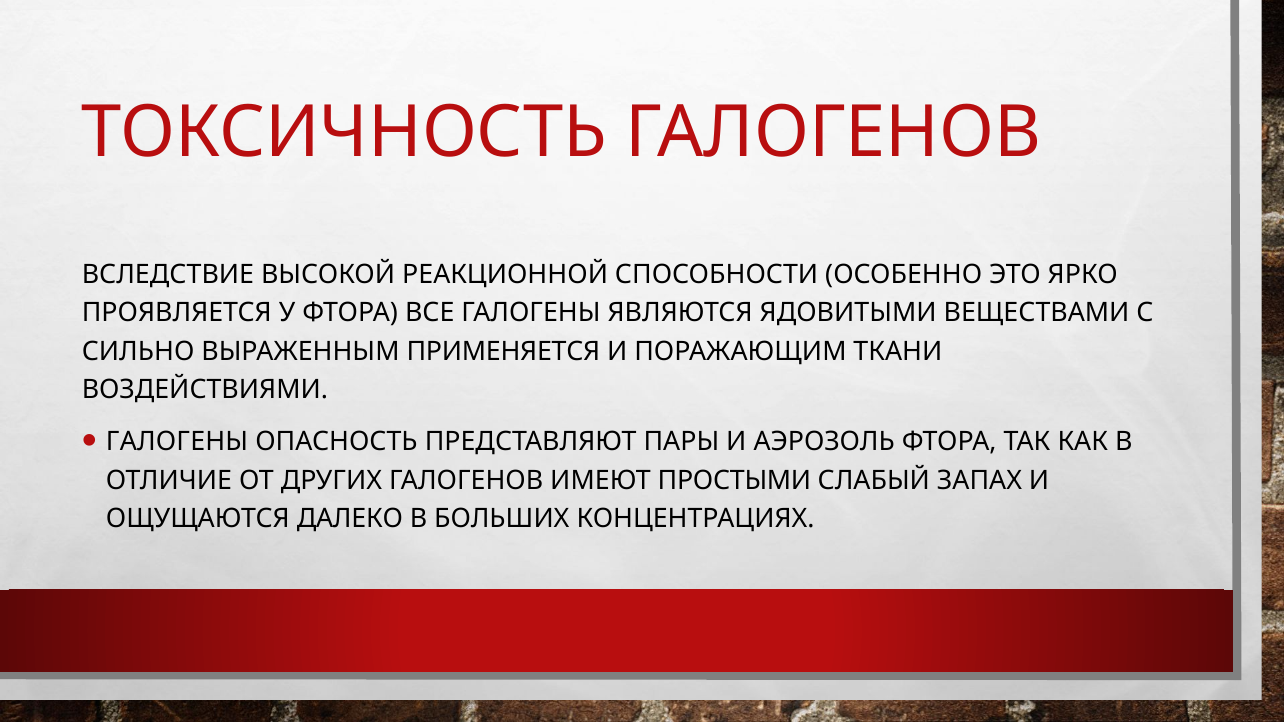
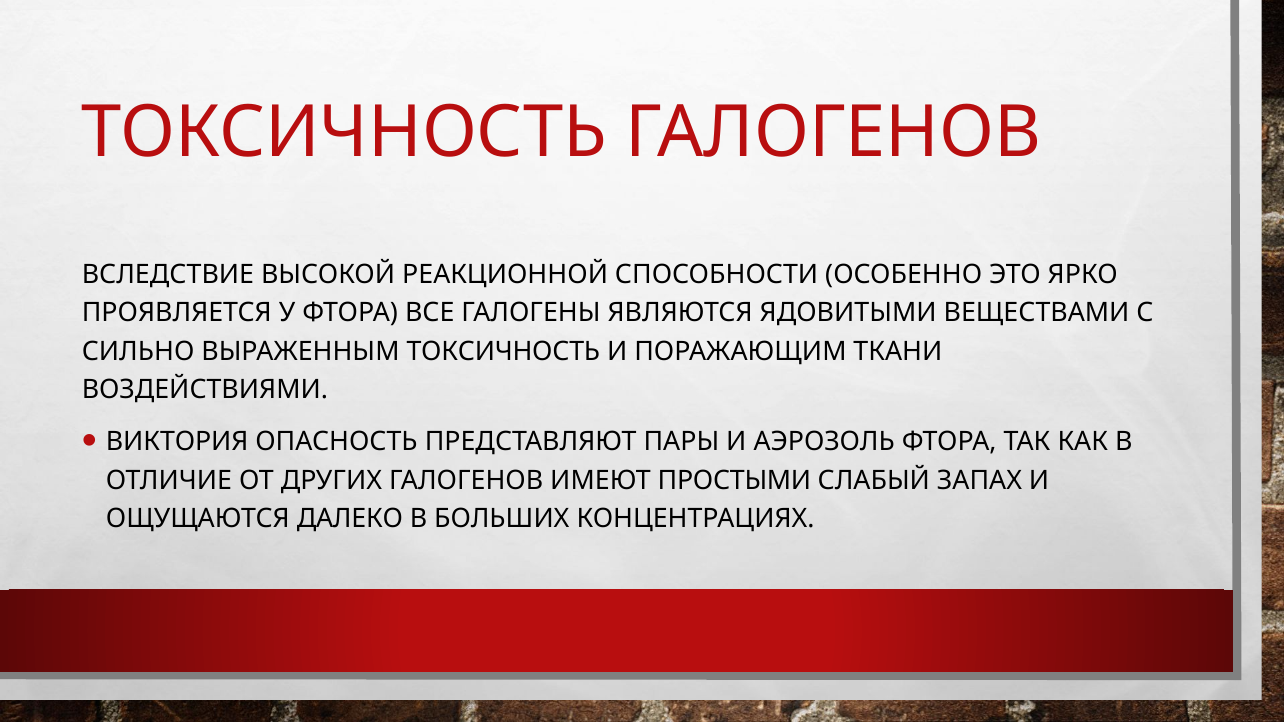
ВЫРАЖЕННЫМ ПРИМЕНЯЕТСЯ: ПРИМЕНЯЕТСЯ -> ТОКСИЧНОСТЬ
ГАЛОГЕНЫ at (177, 442): ГАЛОГЕНЫ -> ВИКТОРИЯ
